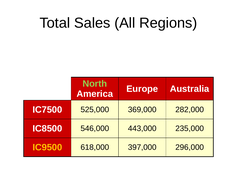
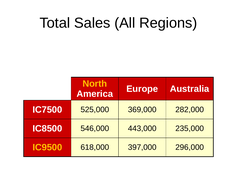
North colour: light green -> yellow
